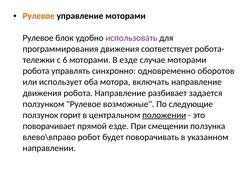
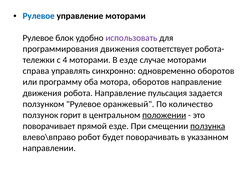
Рулевое at (39, 16) colour: orange -> blue
6: 6 -> 4
робота at (36, 71): робота -> справа
использует: использует -> программу
мотора включать: включать -> оборотов
разбивает: разбивает -> пульсация
возможные: возможные -> оранжевый
следующие: следующие -> количество
ползунка underline: none -> present
